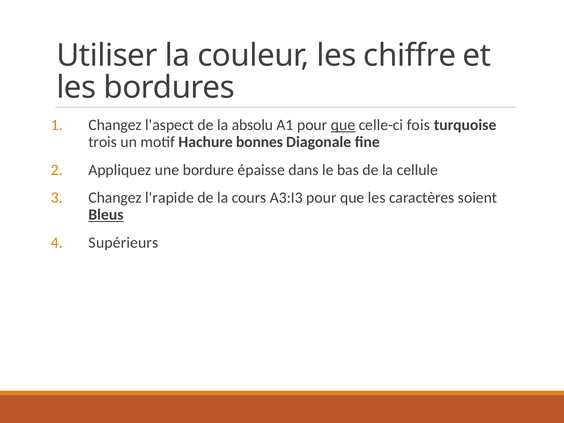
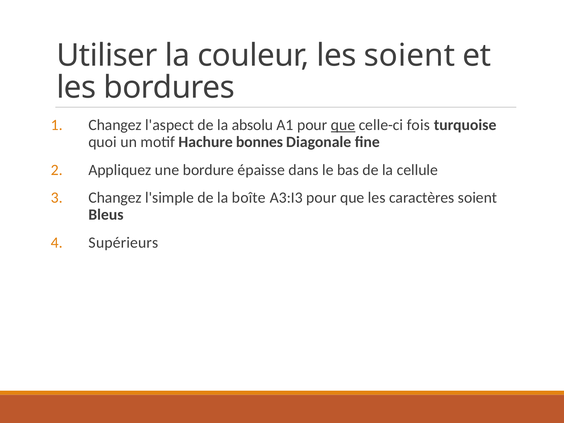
les chiffre: chiffre -> soient
trois: trois -> quoi
l'rapide: l'rapide -> l'simple
cours: cours -> boîte
Bleus underline: present -> none
